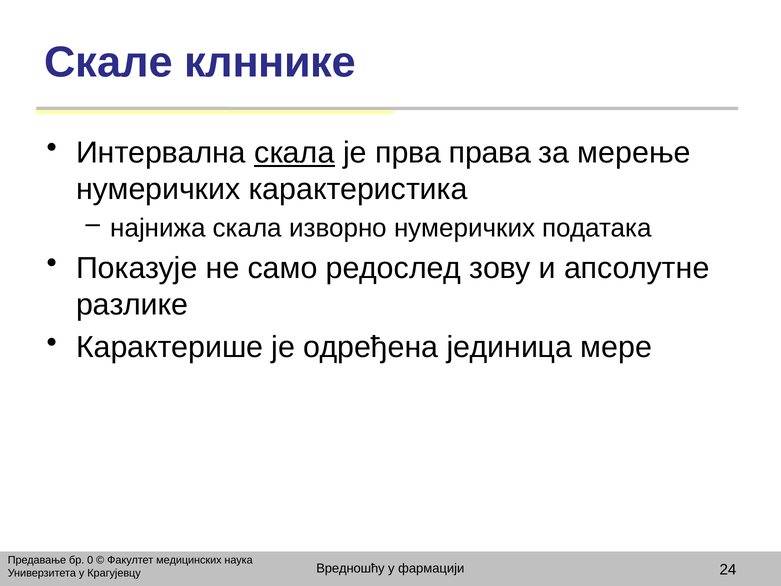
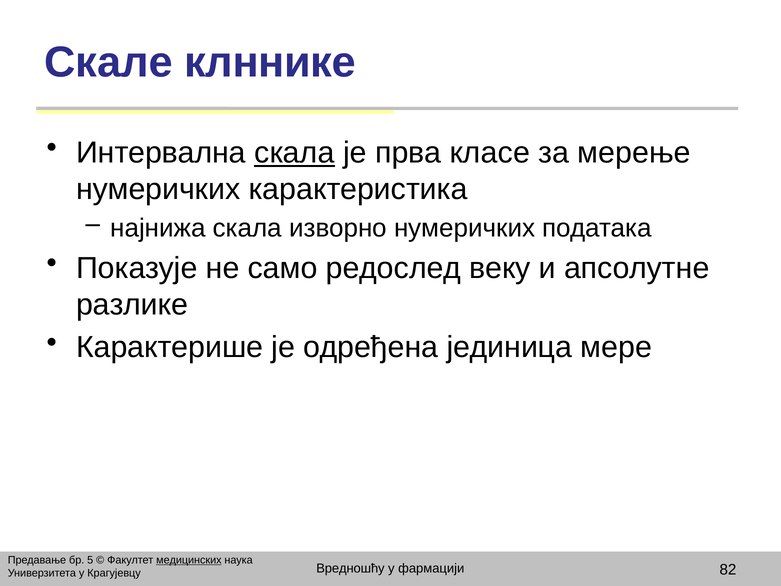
права: права -> класе
зову: зову -> веку
0: 0 -> 5
медицинских underline: none -> present
24: 24 -> 82
